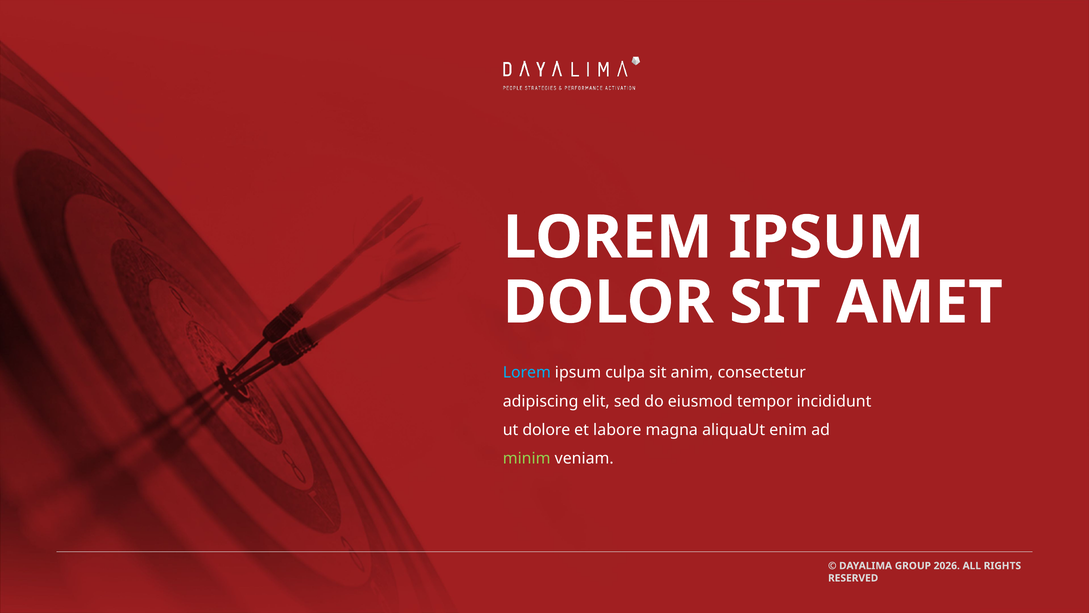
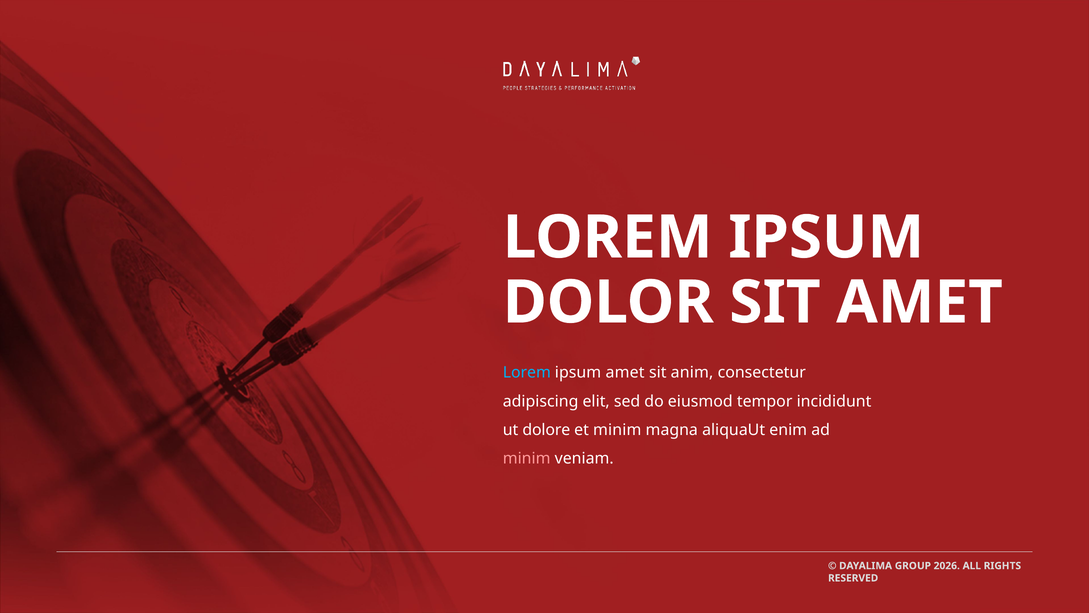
ipsum culpa: culpa -> amet
et labore: labore -> minim
minim at (527, 458) colour: light green -> pink
